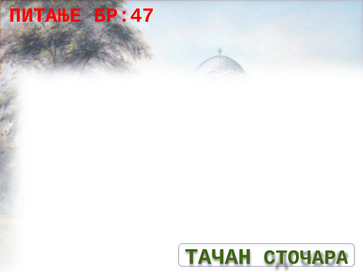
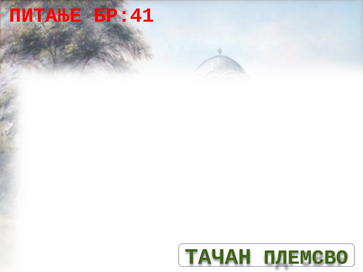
БР:47: БР:47 -> БР:41
СТОЧАРА: СТОЧАРА -> ПЛЕМСВО
